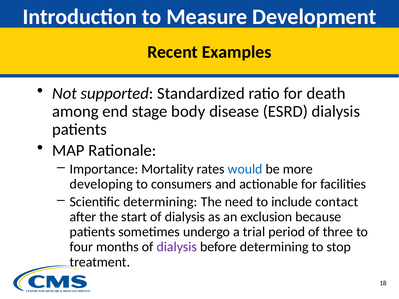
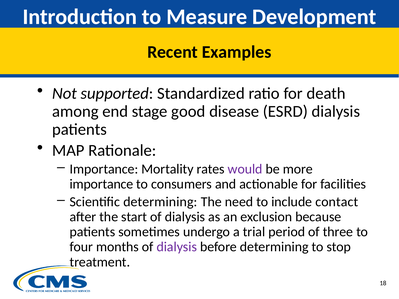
body: body -> good
would colour: blue -> purple
developing at (101, 184): developing -> importance
